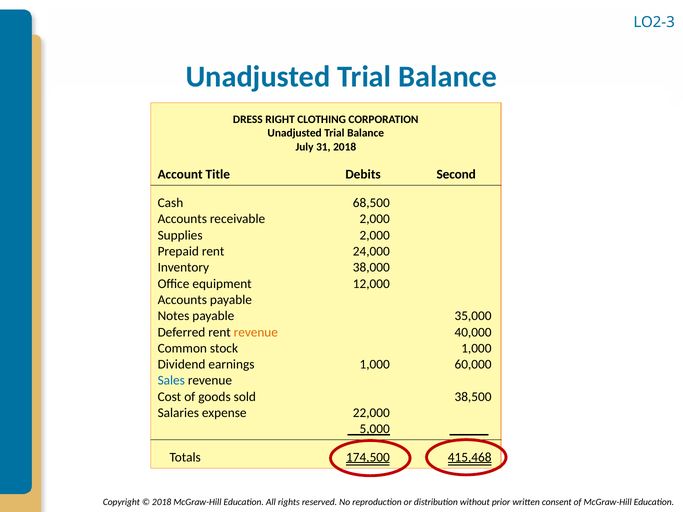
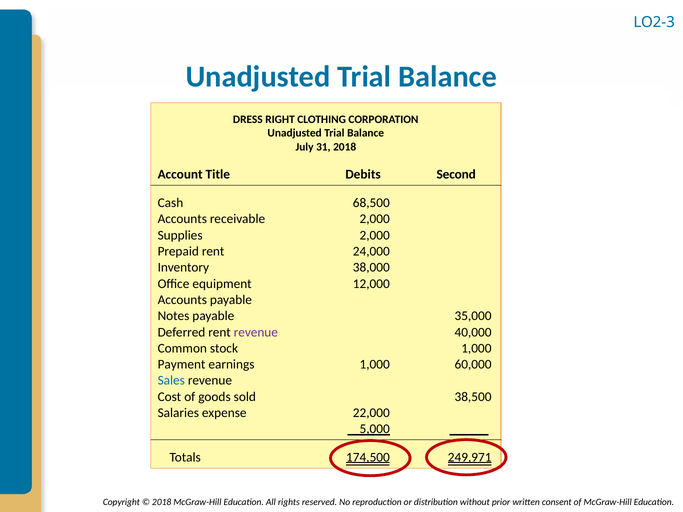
revenue at (256, 332) colour: orange -> purple
Dividend: Dividend -> Payment
415,468: 415,468 -> 249,971
